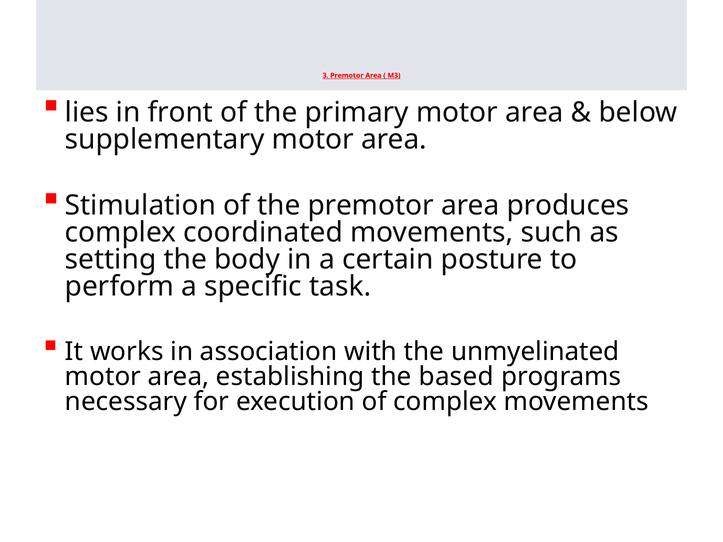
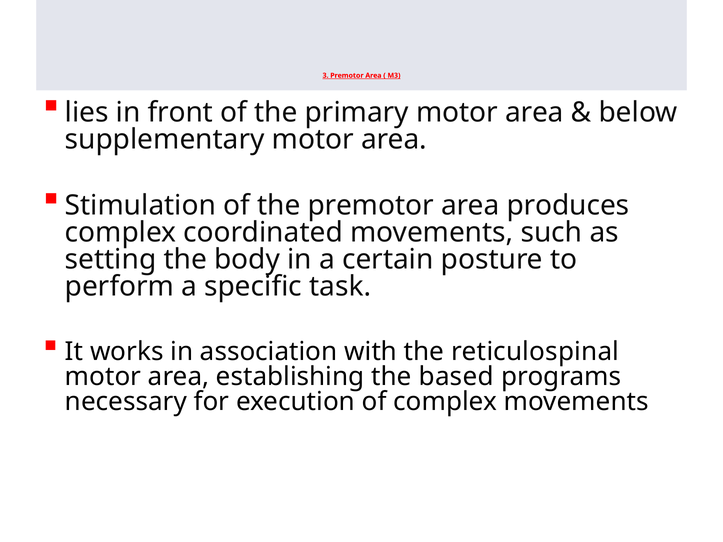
unmyelinated: unmyelinated -> reticulospinal
